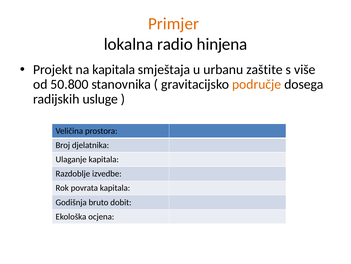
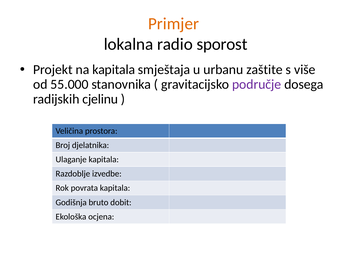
hinjena: hinjena -> sporost
50.800: 50.800 -> 55.000
područje colour: orange -> purple
usluge: usluge -> cjelinu
